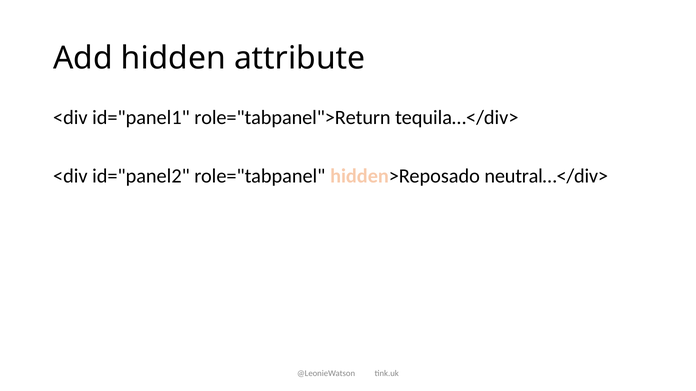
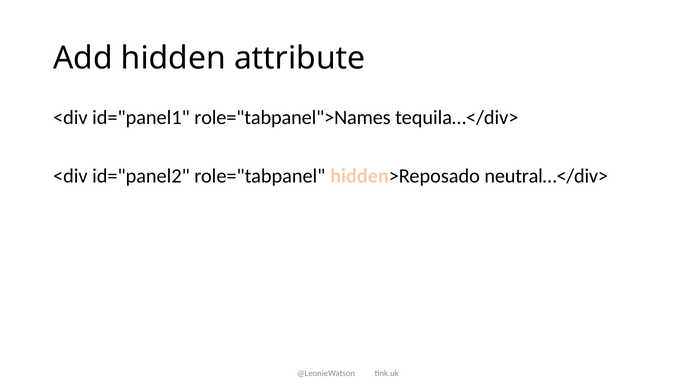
role="tabpanel">Return: role="tabpanel">Return -> role="tabpanel">Names
